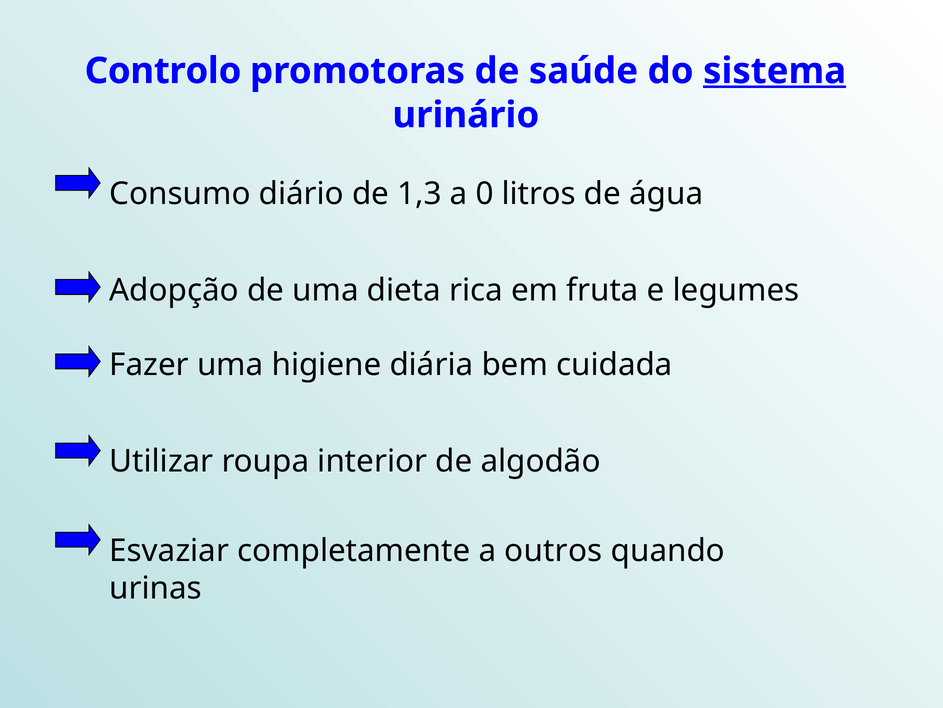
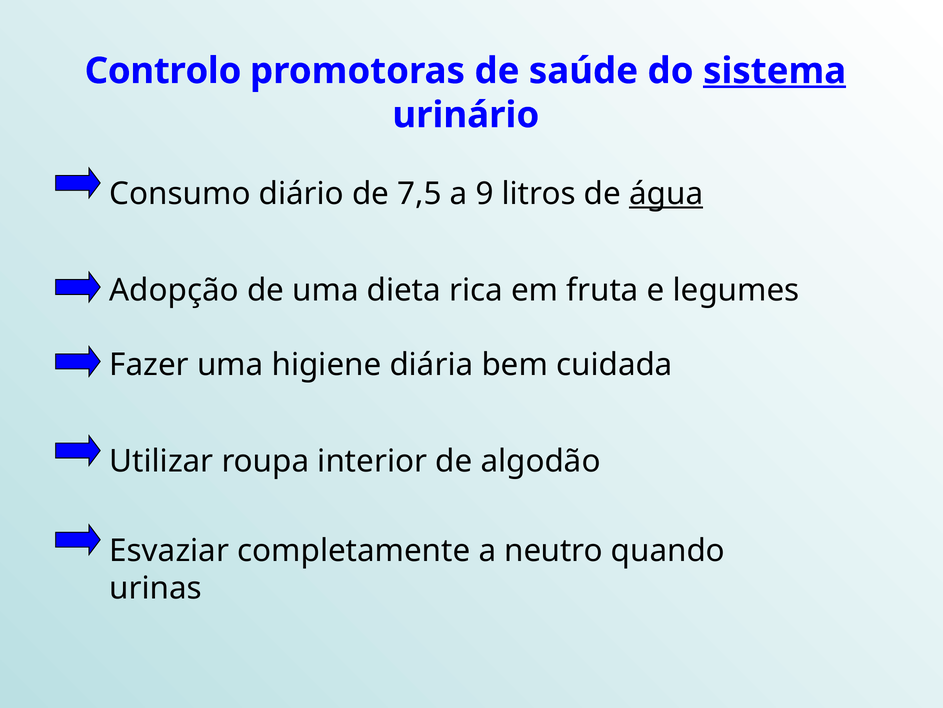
1,3: 1,3 -> 7,5
0: 0 -> 9
água underline: none -> present
outros: outros -> neutro
